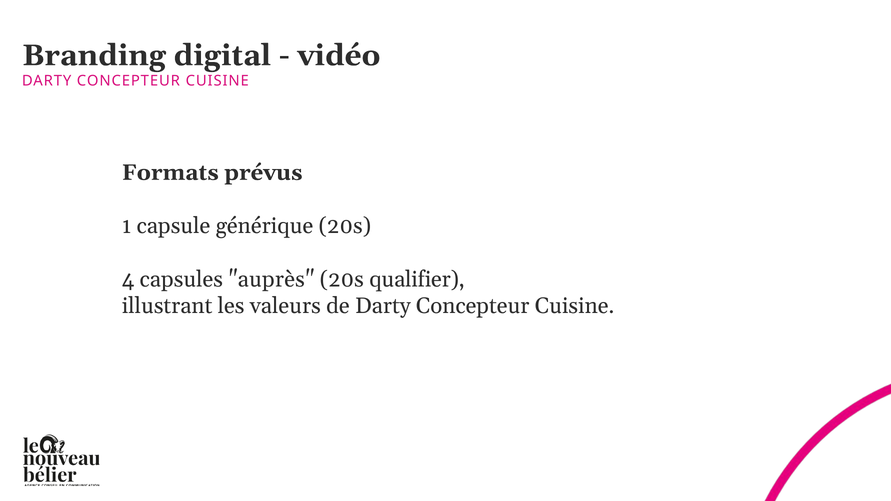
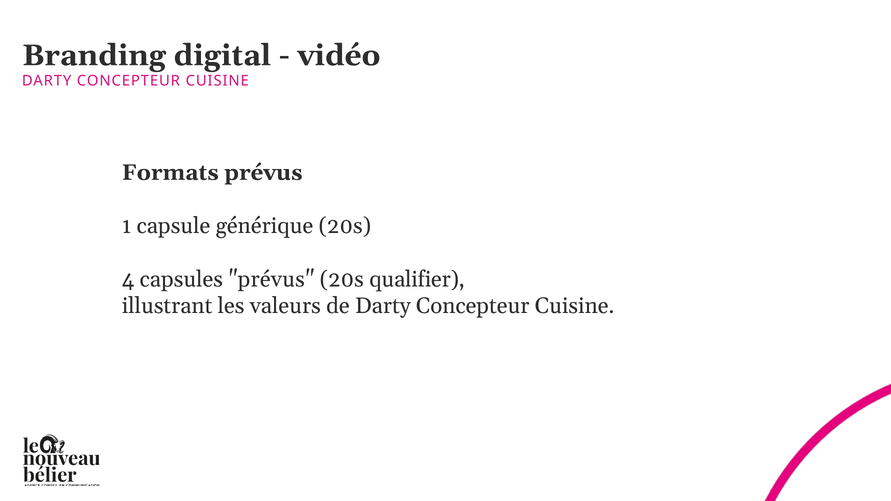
capsules auprès: auprès -> prévus
